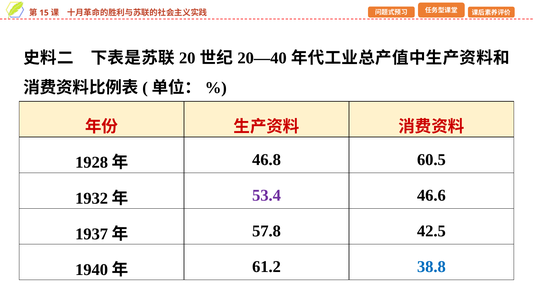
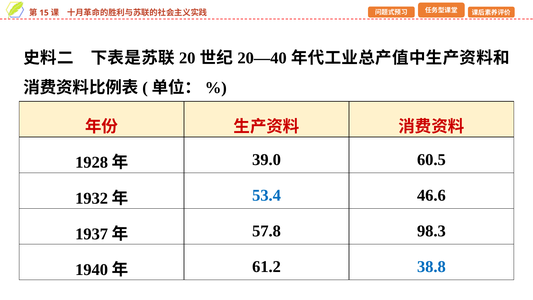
46.8: 46.8 -> 39.0
53.4 colour: purple -> blue
42.5: 42.5 -> 98.3
